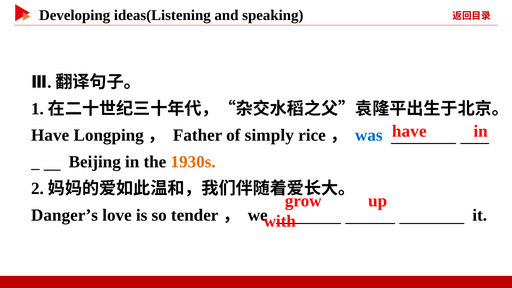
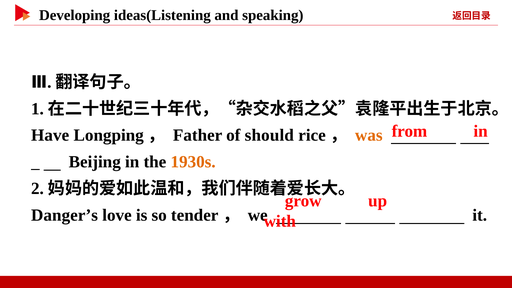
have at (409, 131): have -> from
simply: simply -> should
was colour: blue -> orange
